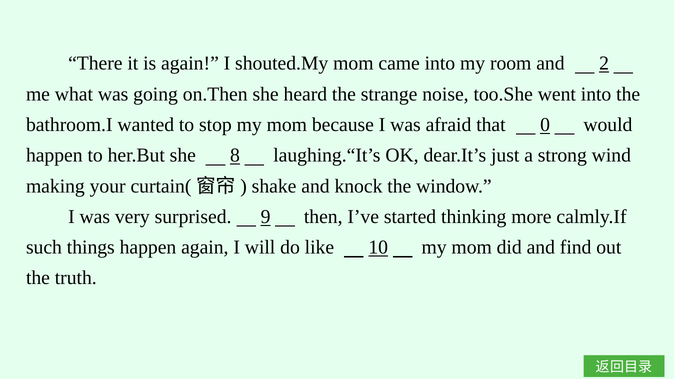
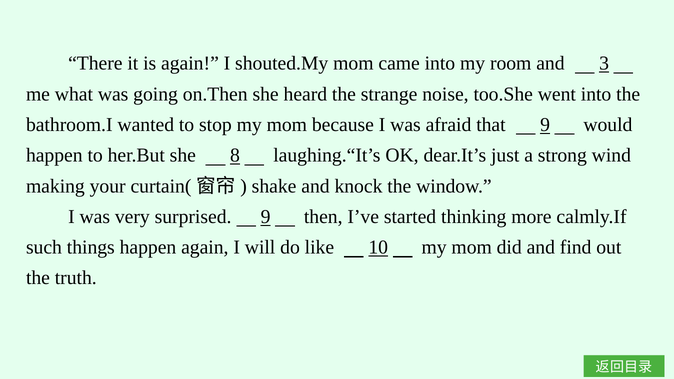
2: 2 -> 3
that 0: 0 -> 9
